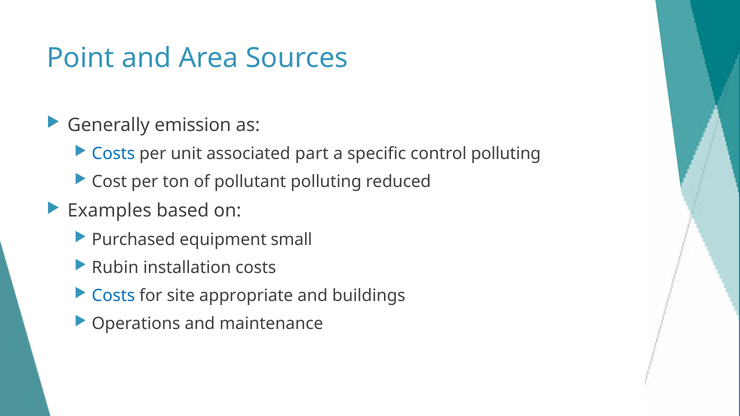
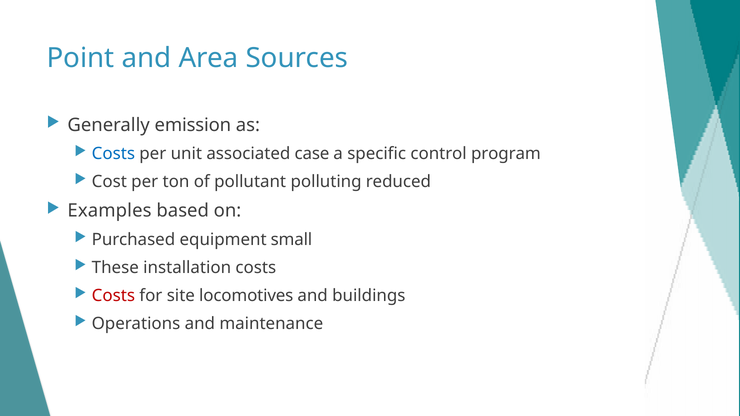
part: part -> case
control polluting: polluting -> program
Rubin: Rubin -> These
Costs at (113, 296) colour: blue -> red
appropriate: appropriate -> locomotives
